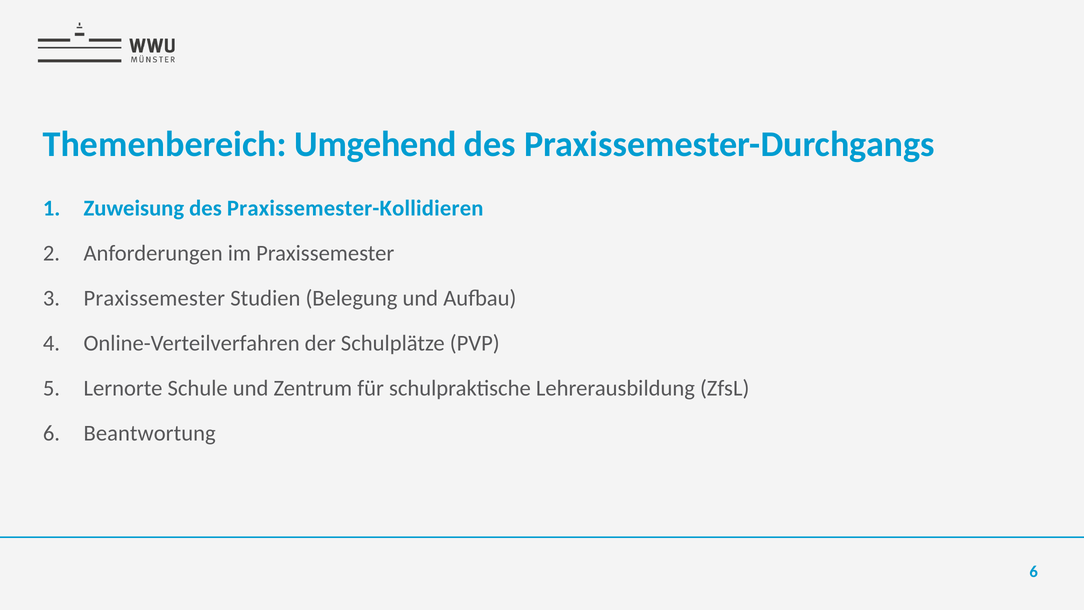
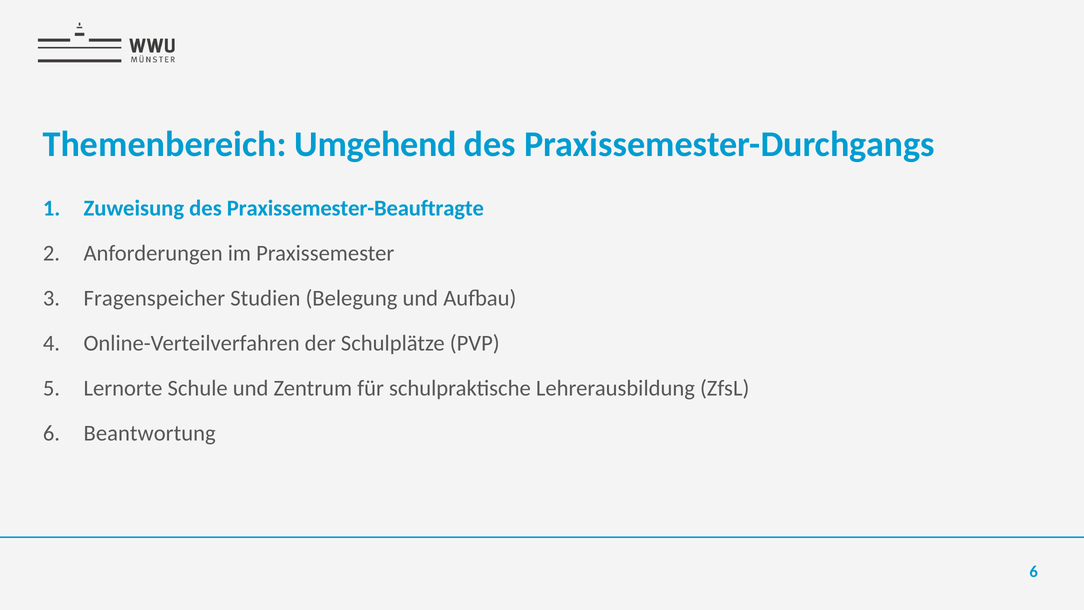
Praxissemester-Kollidieren: Praxissemester-Kollidieren -> Praxissemester-Beauftragte
Praxissemester at (154, 298): Praxissemester -> Fragenspeicher
